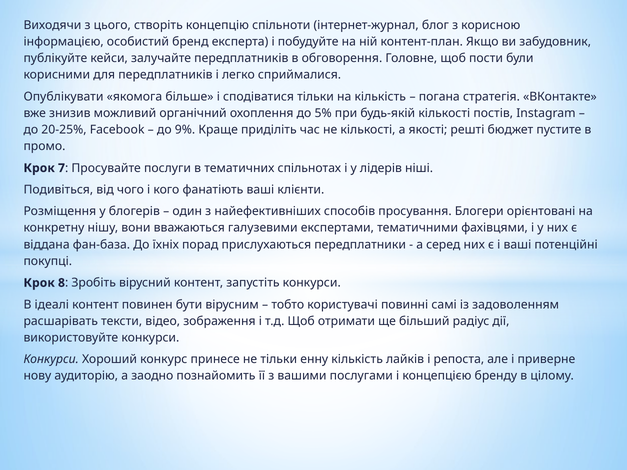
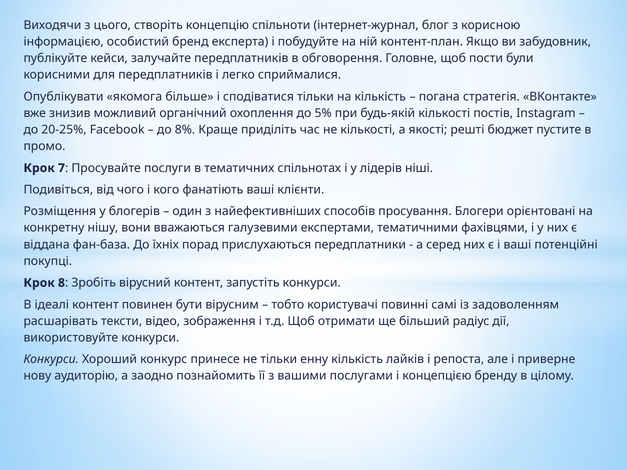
9%: 9% -> 8%
